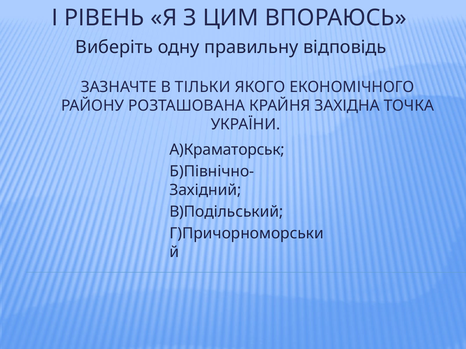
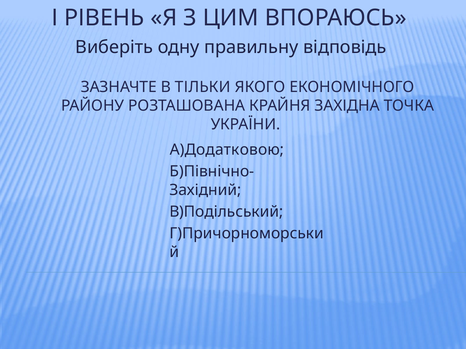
А)Краматорськ: А)Краматорськ -> А)Додатковою
